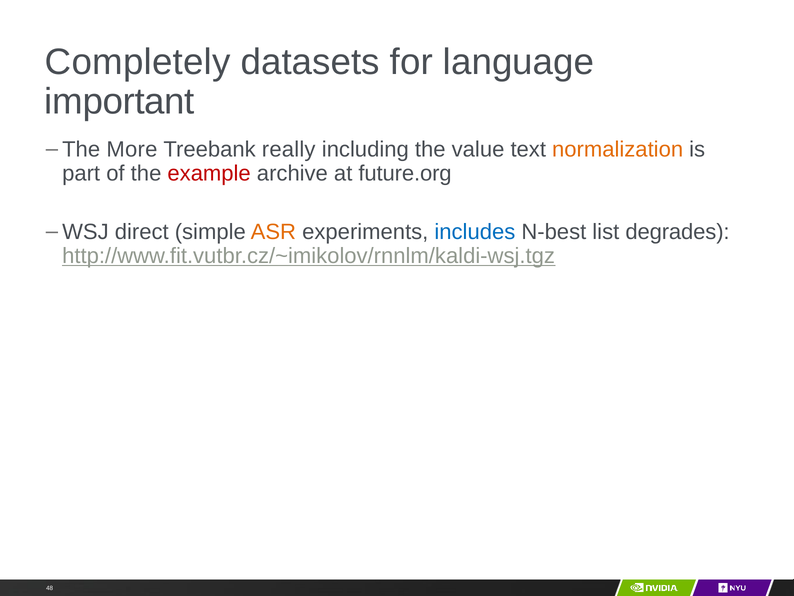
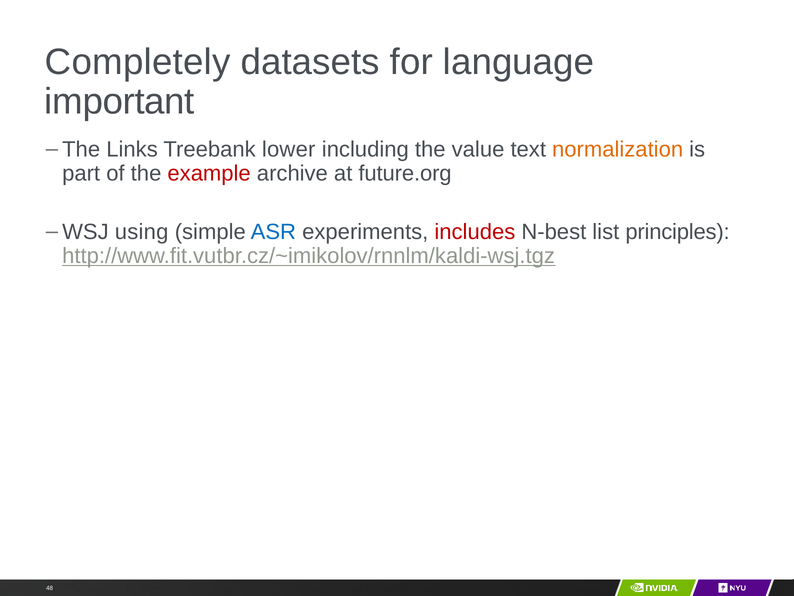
More: More -> Links
really: really -> lower
direct: direct -> using
ASR colour: orange -> blue
includes colour: blue -> red
degrades: degrades -> principles
